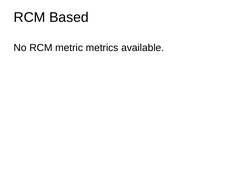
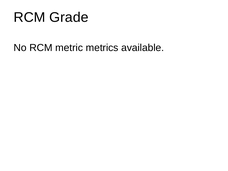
Based: Based -> Grade
